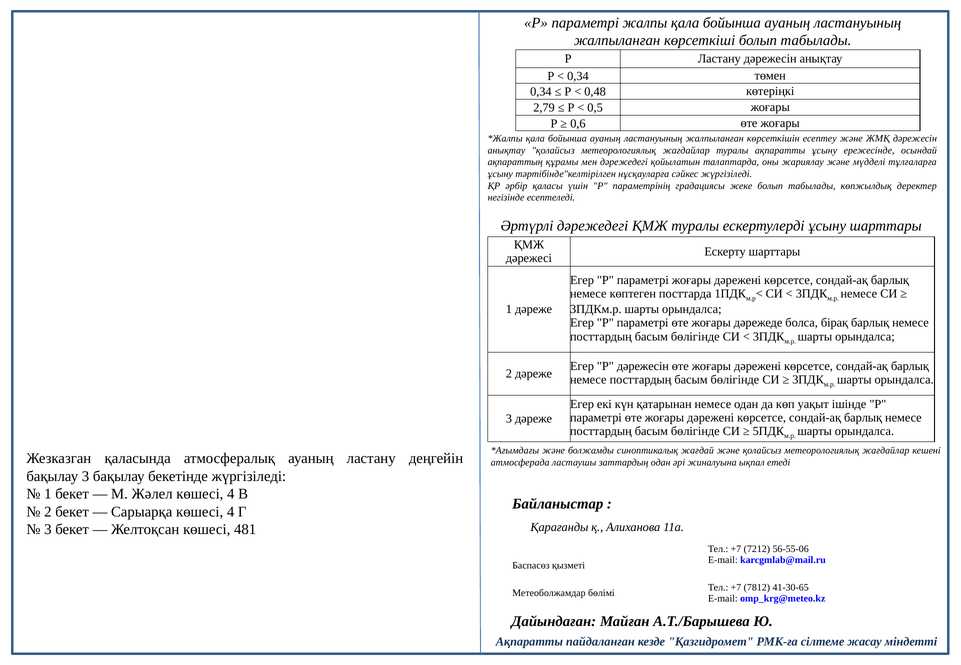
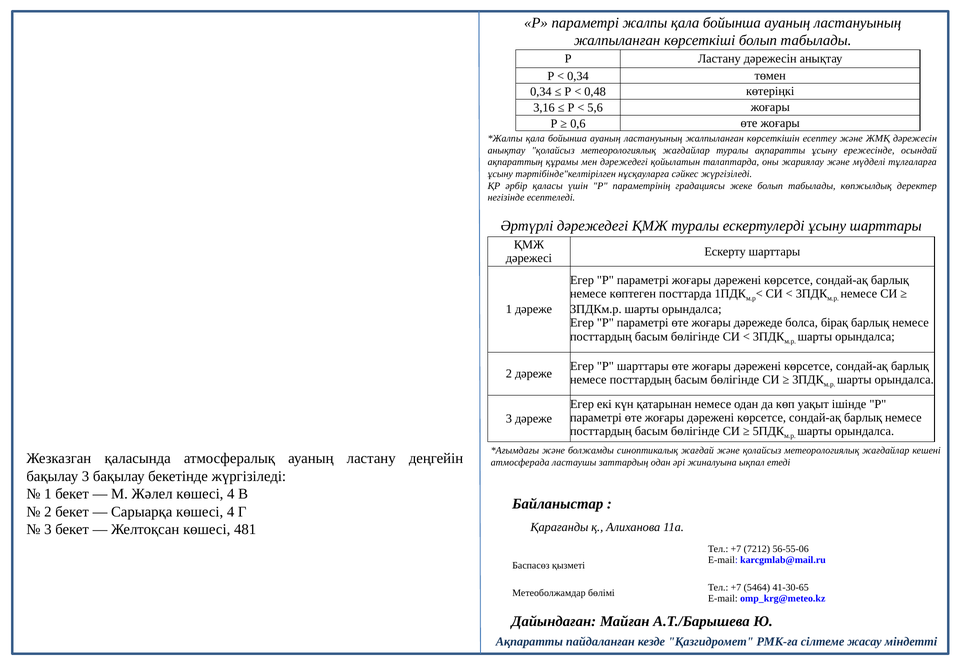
2,79: 2,79 -> 3,16
0,5: 0,5 -> 5,6
Р дәрежесін: дәрежесін -> шарттары
7812: 7812 -> 5464
